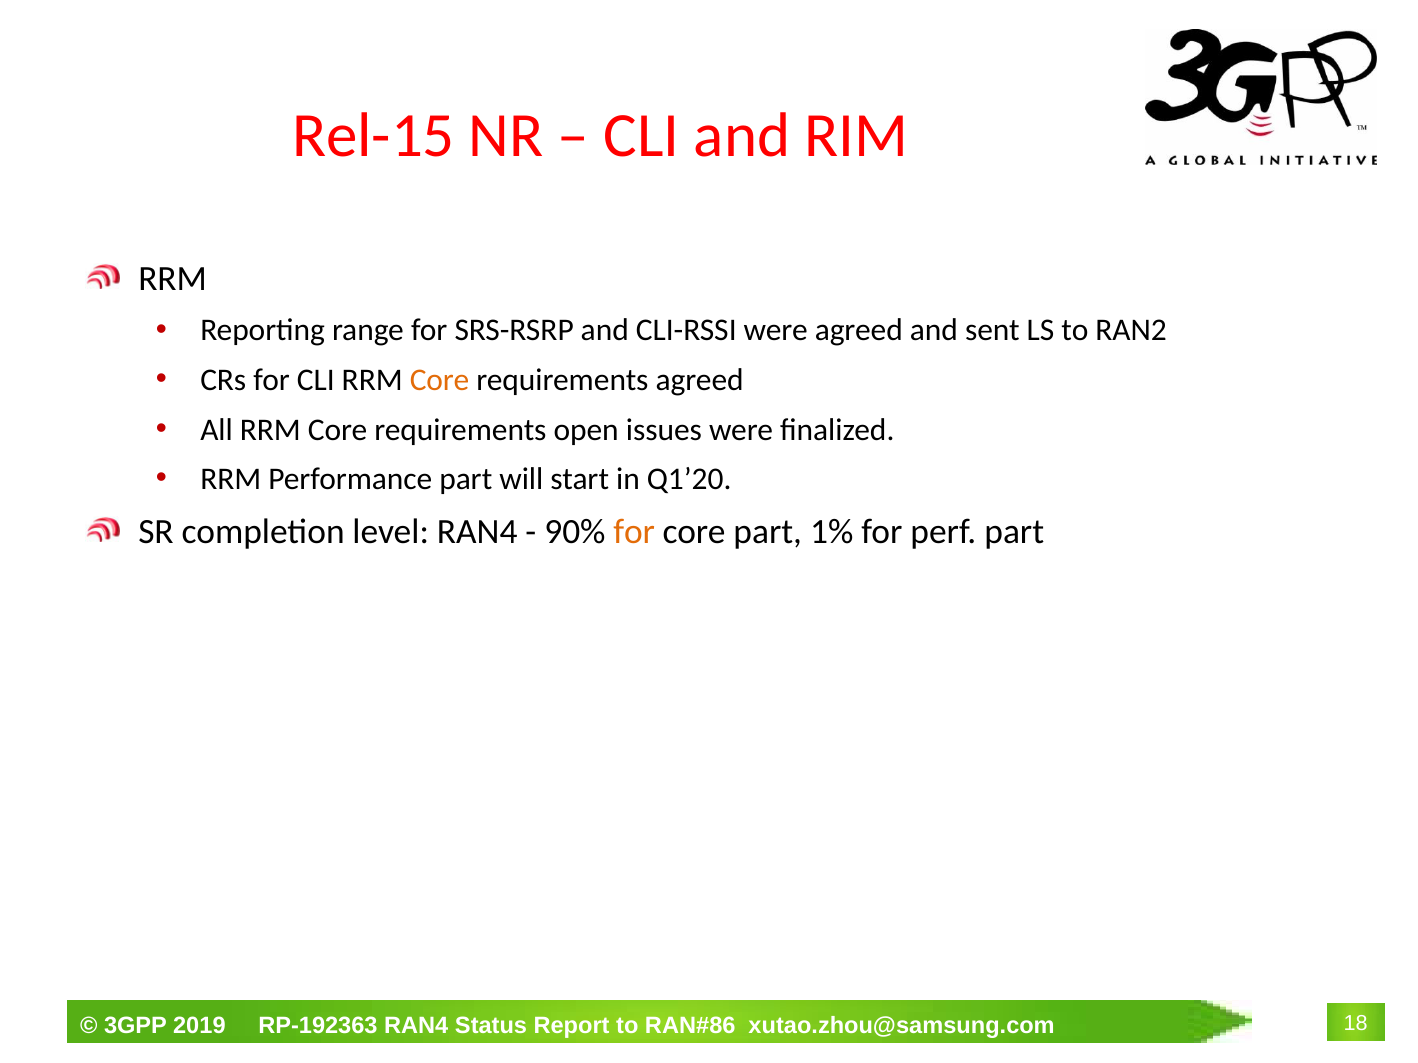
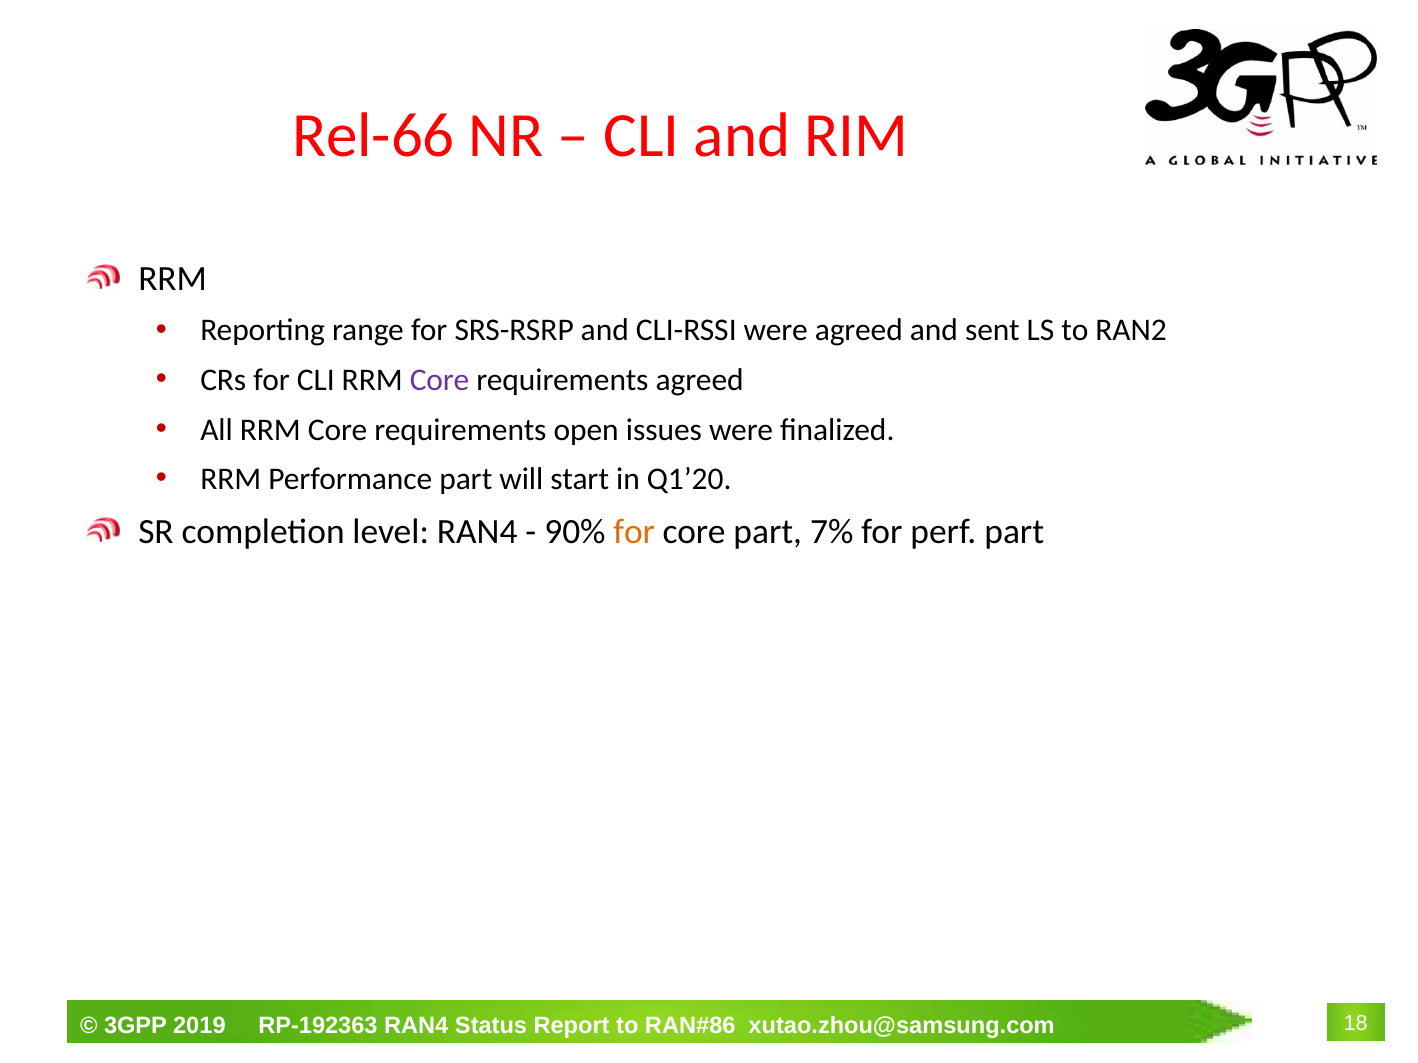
Rel-15: Rel-15 -> Rel-66
Core at (440, 380) colour: orange -> purple
1%: 1% -> 7%
